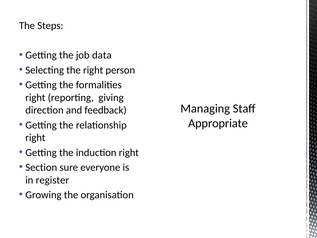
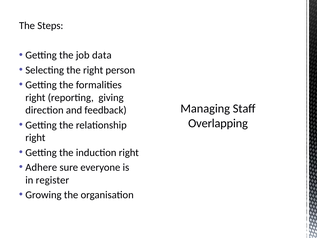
Appropriate: Appropriate -> Overlapping
Section: Section -> Adhere
